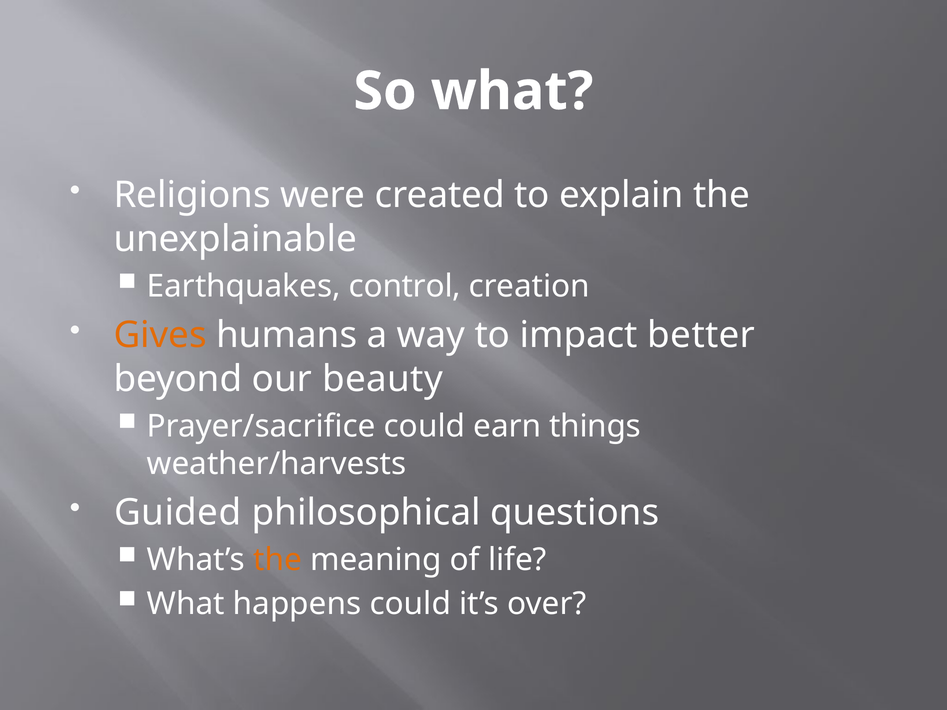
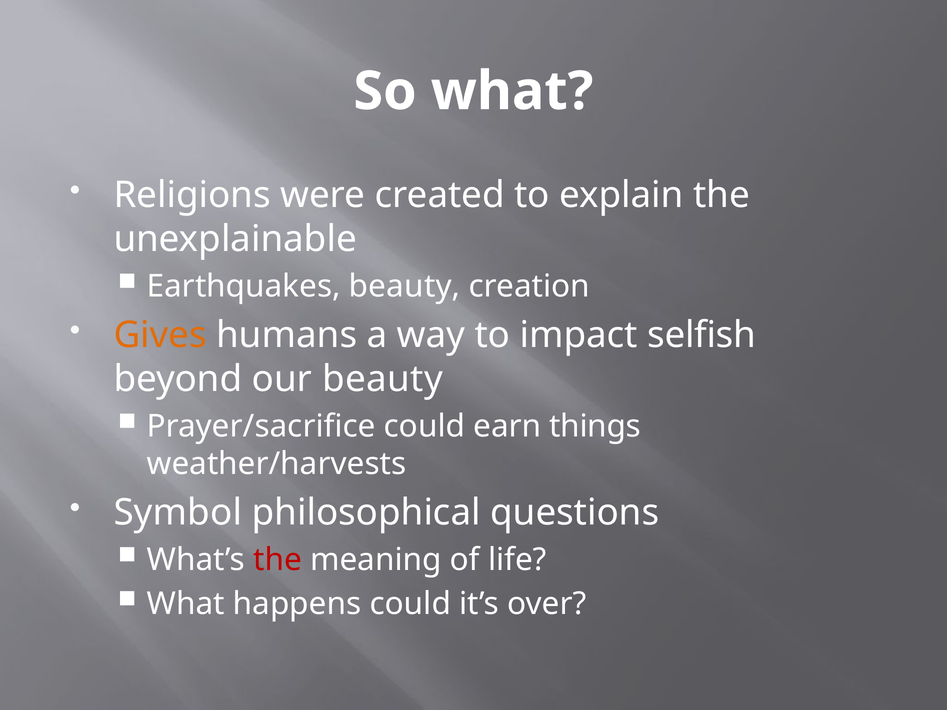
Earthquakes control: control -> beauty
better: better -> selfish
Guided: Guided -> Symbol
the at (277, 560) colour: orange -> red
